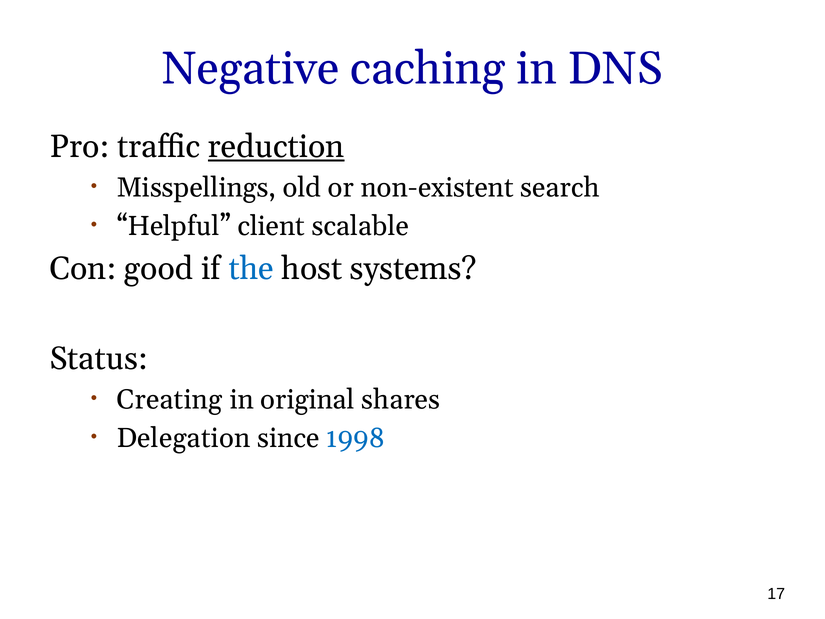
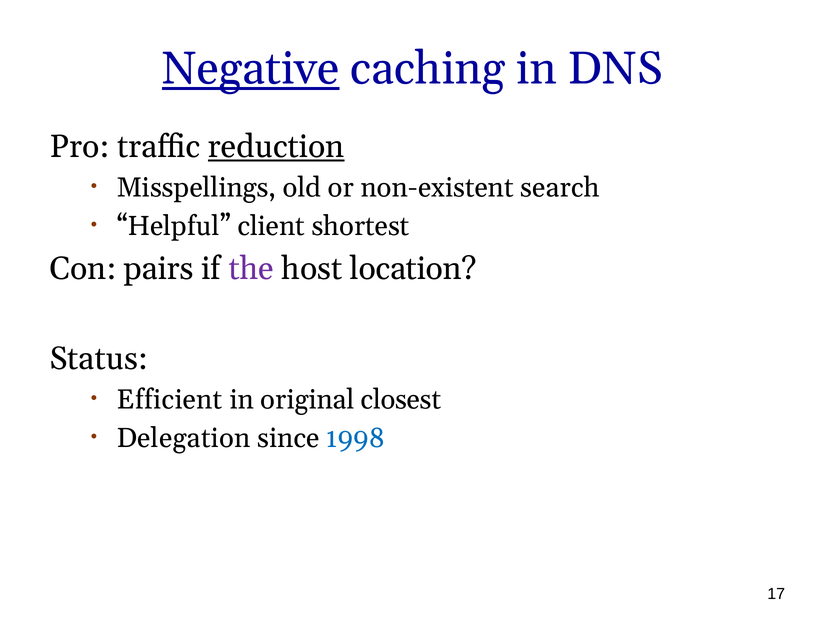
Negative underline: none -> present
scalable: scalable -> shortest
good: good -> pairs
the colour: blue -> purple
systems: systems -> location
Creating: Creating -> Efficient
shares: shares -> closest
